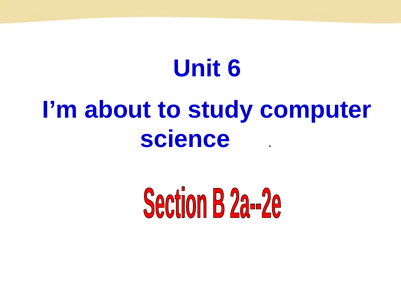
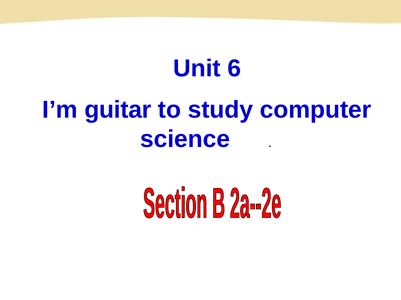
about: about -> guitar
